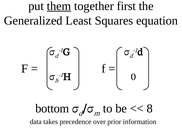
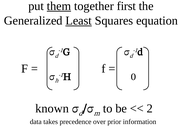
Least underline: none -> present
bottom: bottom -> known
8: 8 -> 2
